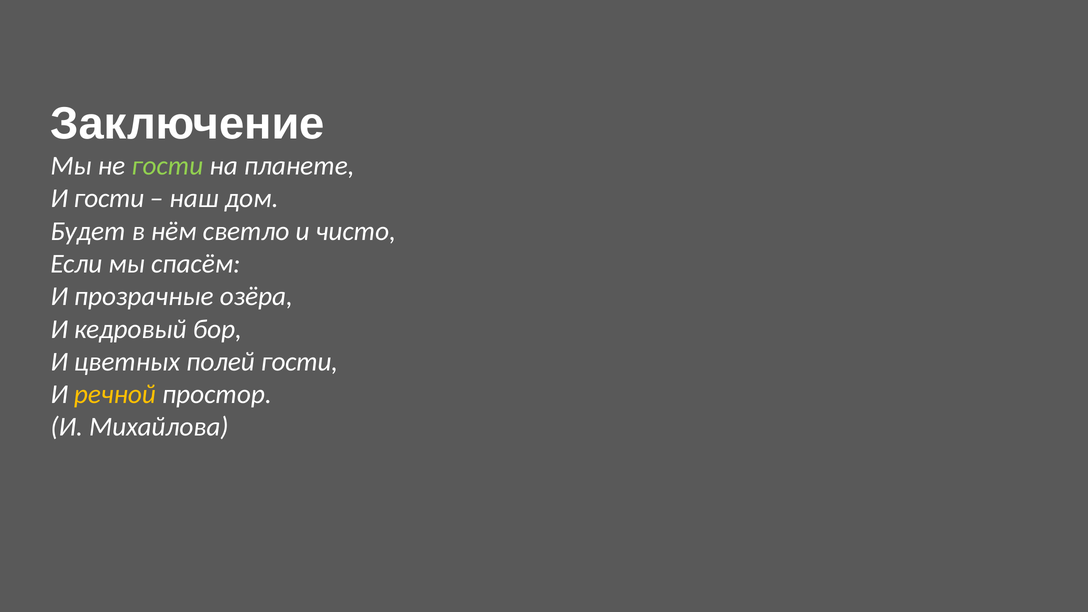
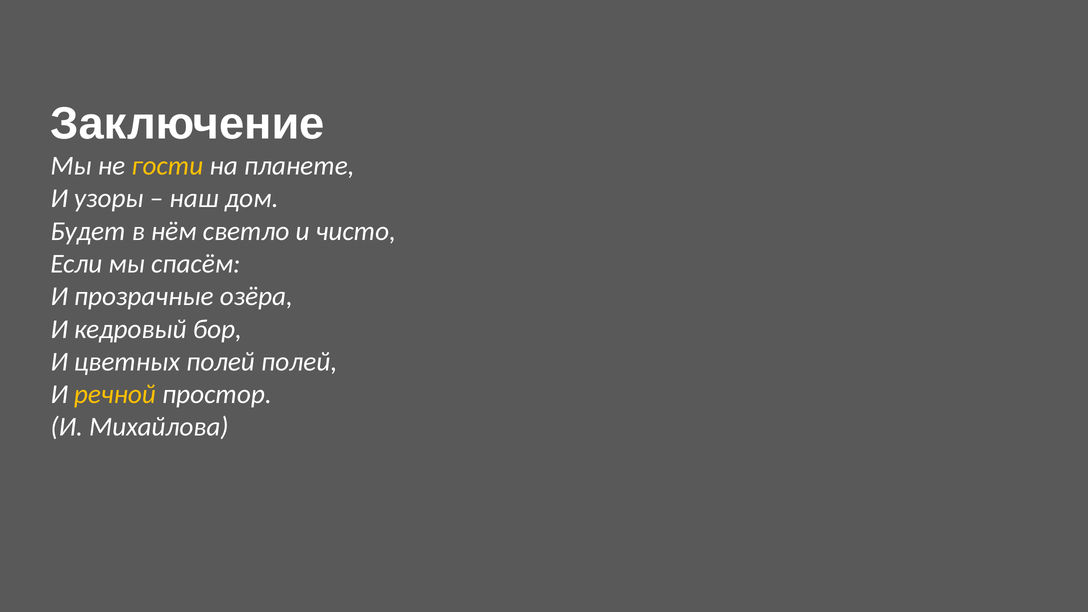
гости at (167, 166) colour: light green -> yellow
И гости: гости -> узоры
полей гости: гости -> полей
